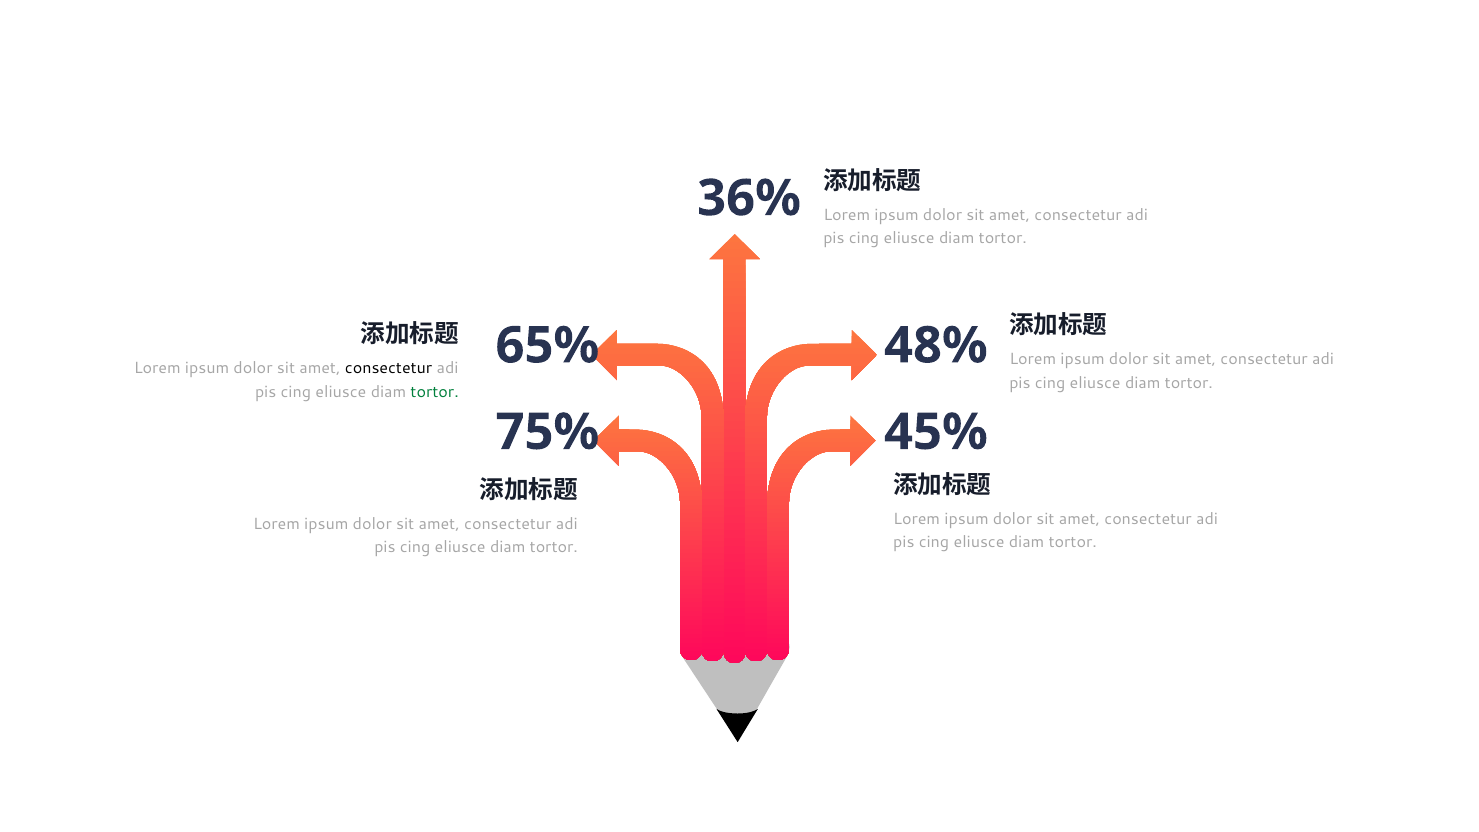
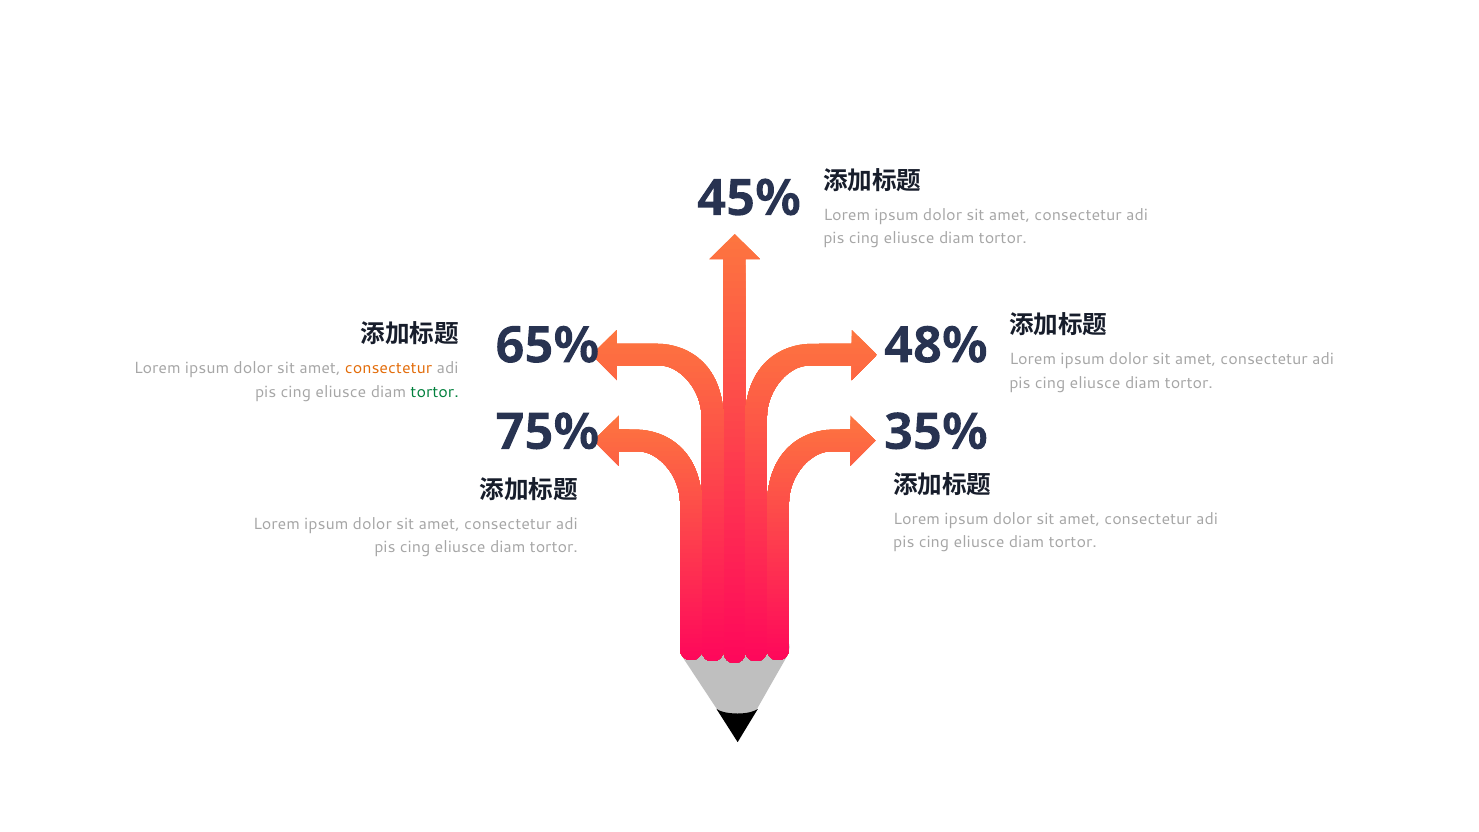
36%: 36% -> 45%
consectetur at (389, 369) colour: black -> orange
45%: 45% -> 35%
